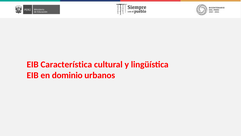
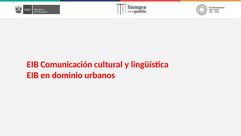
Característica: Característica -> Comunicación
